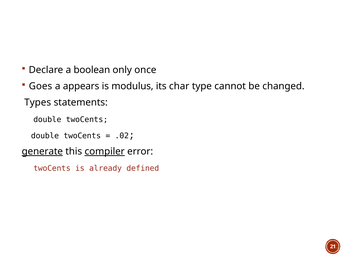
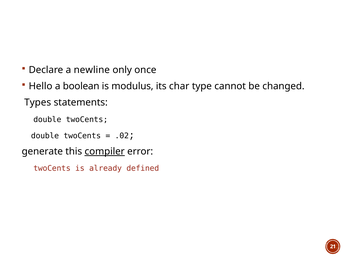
boolean: boolean -> newline
Goes: Goes -> Hello
appears: appears -> boolean
generate underline: present -> none
